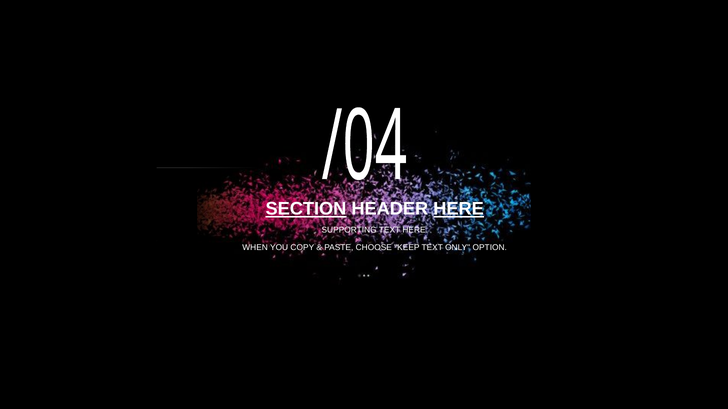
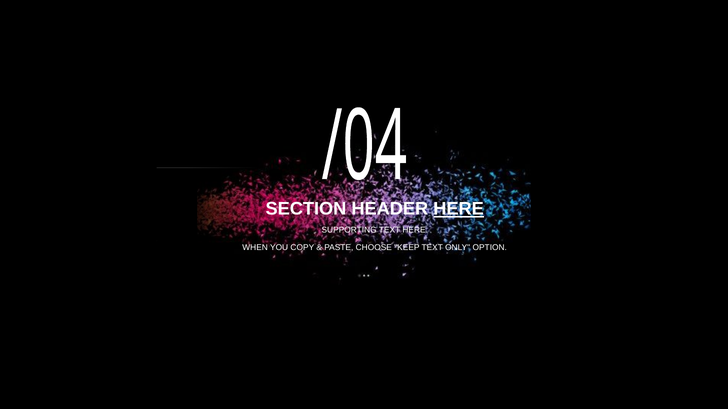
SECTION underline: present -> none
